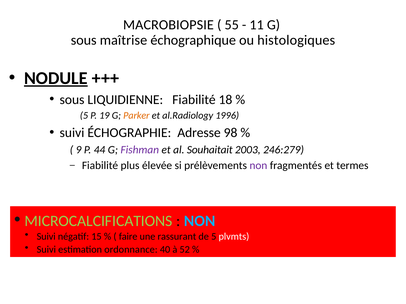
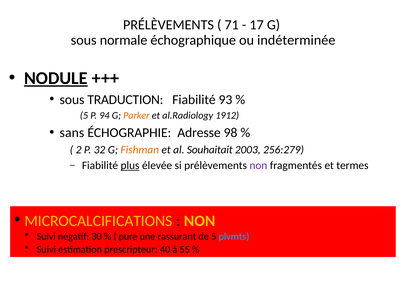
MACROBIOPSIE at (168, 25): MACROBIOPSIE -> PRÉLÈVEMENTS
55: 55 -> 71
11: 11 -> 17
maîtrise: maîtrise -> normale
histologiques: histologiques -> indéterminée
LIQUIDIENNE: LIQUIDIENNE -> TRADUCTION
18: 18 -> 93
19: 19 -> 94
1996: 1996 -> 1912
suivi at (72, 133): suivi -> sans
9: 9 -> 2
44: 44 -> 32
Fishman colour: purple -> orange
246:279: 246:279 -> 256:279
plus underline: none -> present
MICROCALCIFICATIONS colour: light green -> yellow
NON at (200, 221) colour: light blue -> yellow
15: 15 -> 30
faire: faire -> pure
plvmts colour: white -> light blue
ordonnance: ordonnance -> prescripteur
52: 52 -> 55
